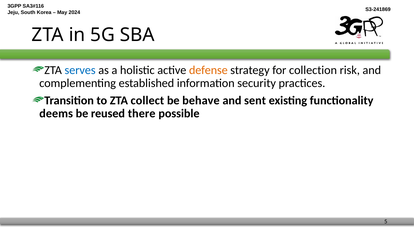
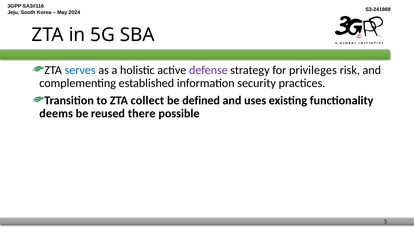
defense colour: orange -> purple
collection: collection -> privileges
behave: behave -> defined
sent: sent -> uses
